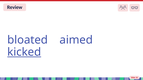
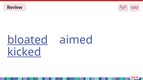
bloated underline: none -> present
